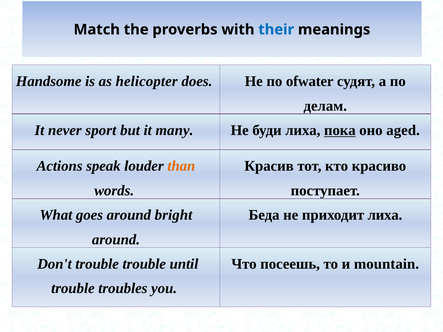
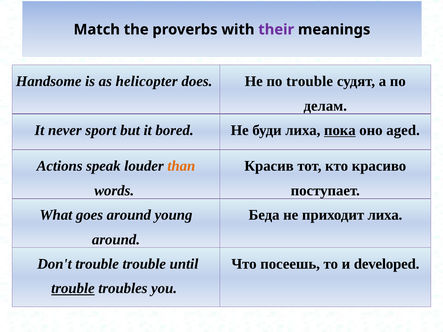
their colour: blue -> purple
по ofwater: ofwater -> trouble
many: many -> bored
bright: bright -> young
mountain: mountain -> developed
trouble at (73, 289) underline: none -> present
